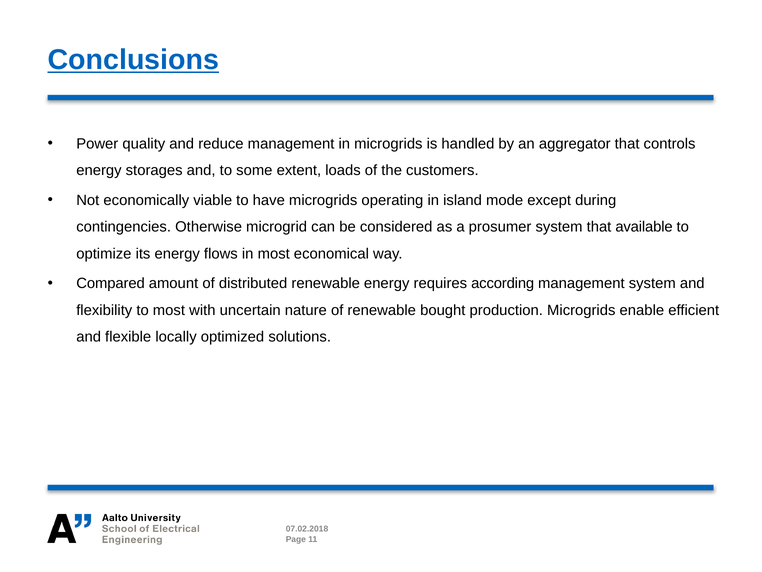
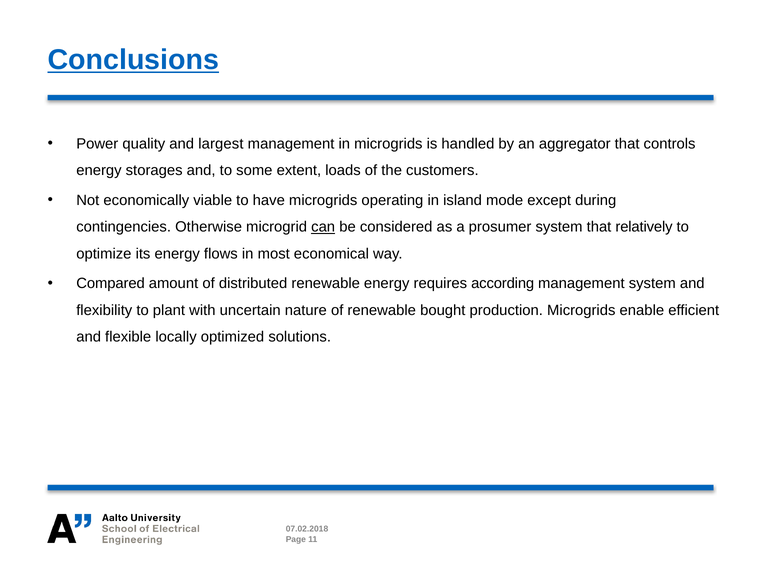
reduce: reduce -> largest
can underline: none -> present
available: available -> relatively
to most: most -> plant
